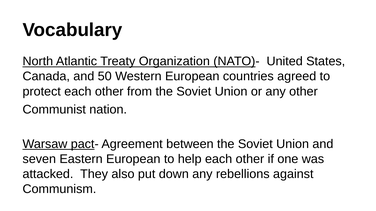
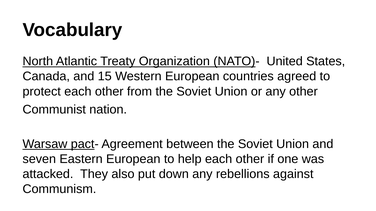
50: 50 -> 15
